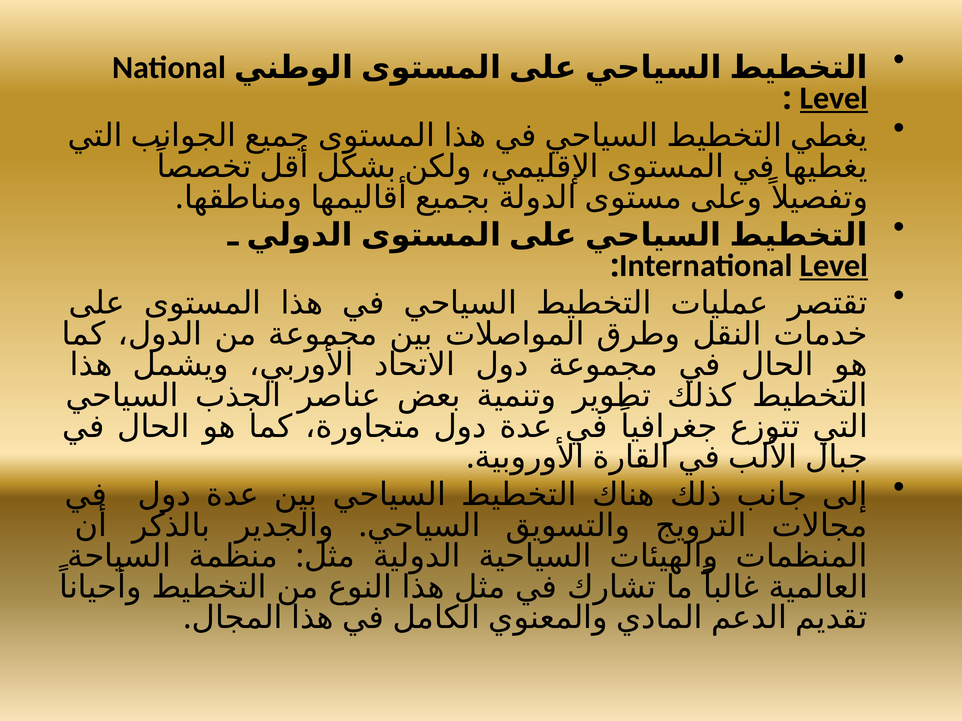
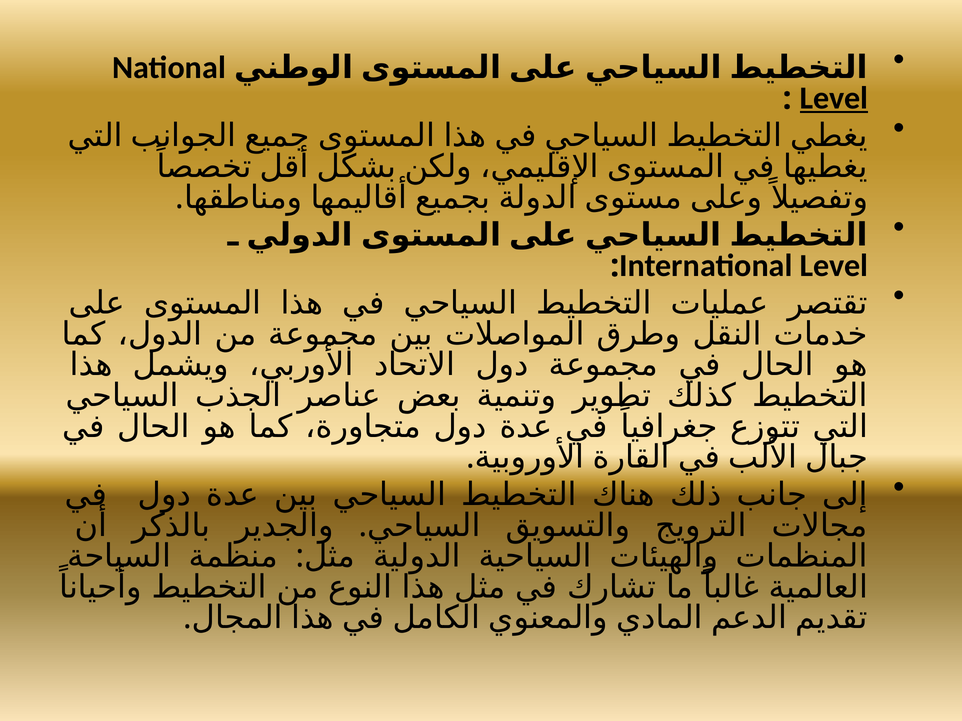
Level at (834, 266) underline: present -> none
